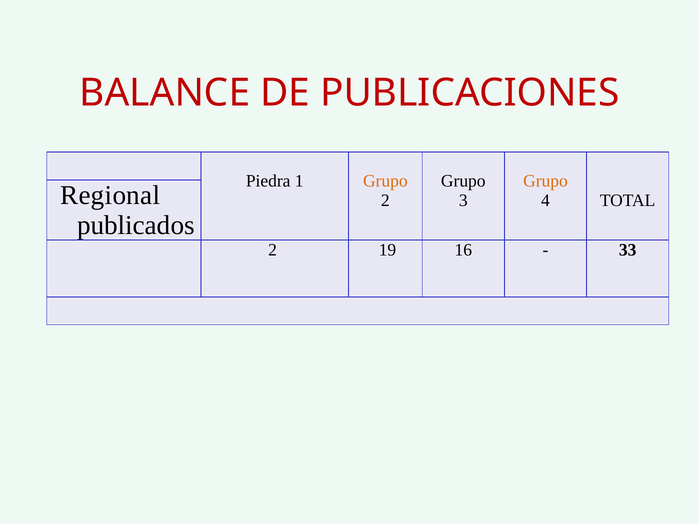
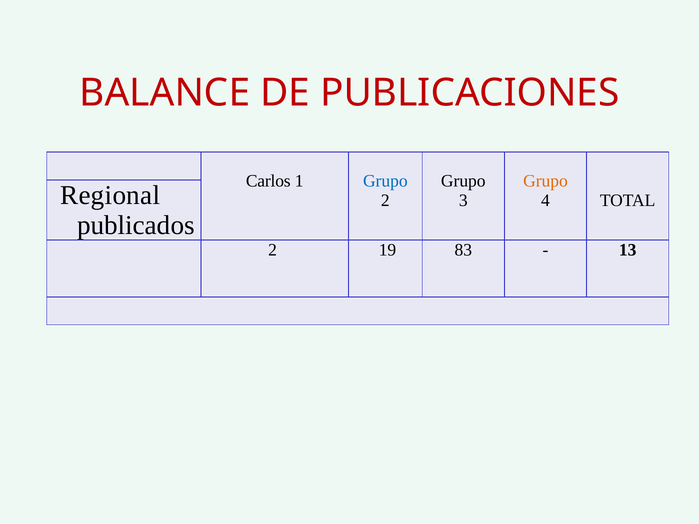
Piedra: Piedra -> Carlos
Grupo at (385, 181) colour: orange -> blue
16: 16 -> 83
33: 33 -> 13
